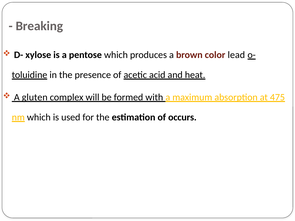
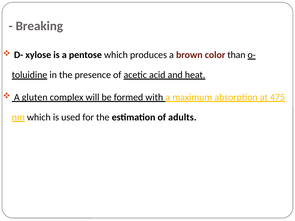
lead: lead -> than
occurs: occurs -> adults
